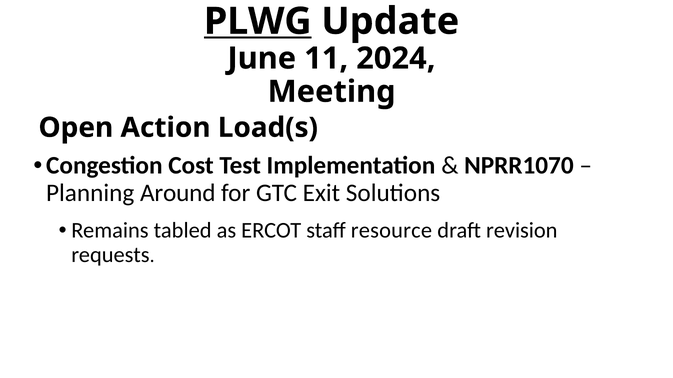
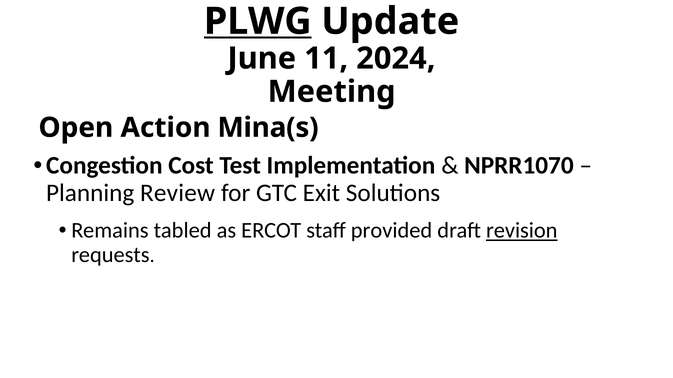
Load(s: Load(s -> Mina(s
Around: Around -> Review
resource: resource -> provided
revision underline: none -> present
